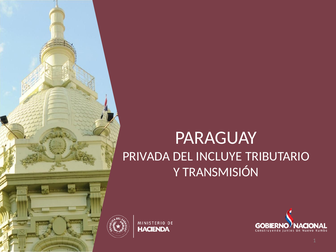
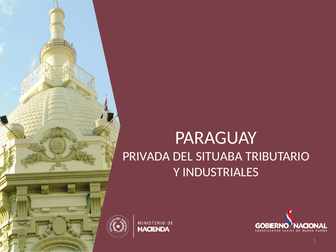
INCLUYE: INCLUYE -> SITUABA
TRANSMISIÓN: TRANSMISIÓN -> INDUSTRIALES
